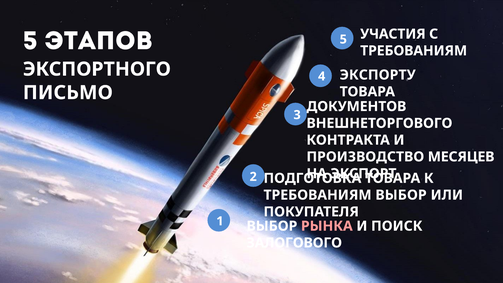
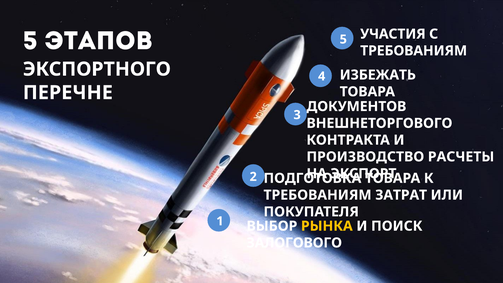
ЭКСПОРТУ: ЭКСПОРТУ -> ИЗБЕЖАТЬ
ПИСЬМО: ПИСЬМО -> ПЕРЕЧНЕ
МЕСЯЦЕВ: МЕСЯЦЕВ -> РАСЧЕТЫ
ТРЕБОВАНИЯМ ВЫБОР: ВЫБОР -> ЗАТРАТ
РЫНКА colour: pink -> yellow
